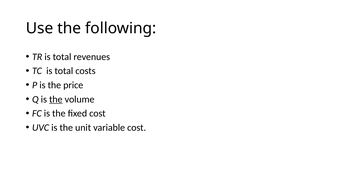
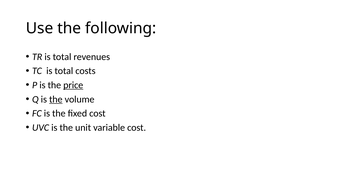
price underline: none -> present
